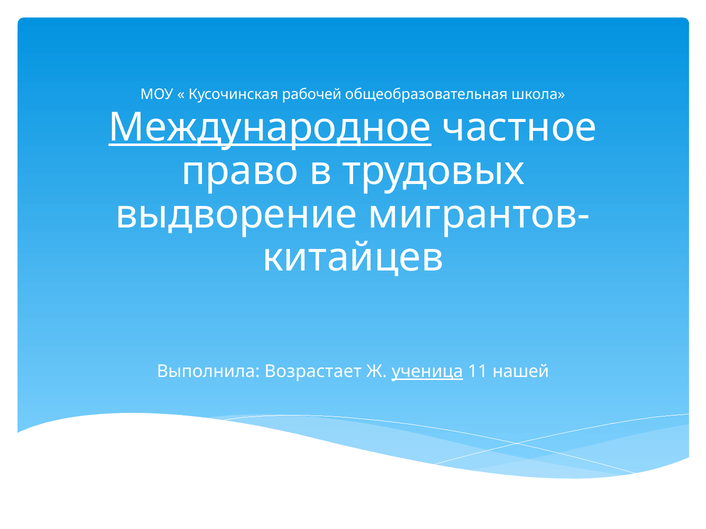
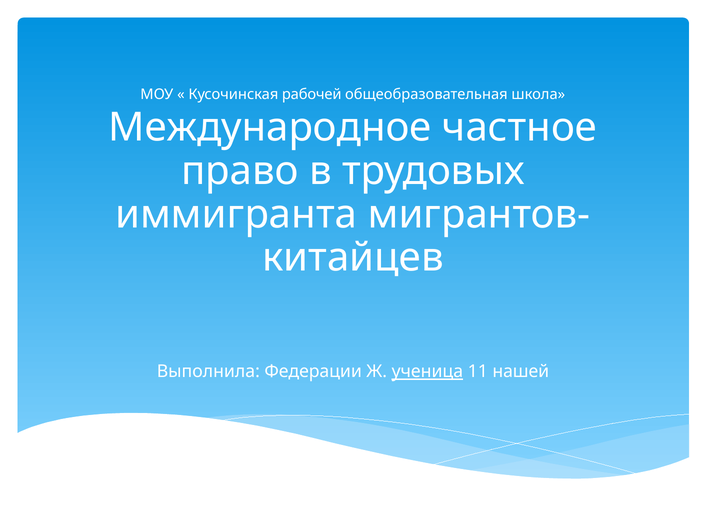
Международное underline: present -> none
выдворение: выдворение -> иммигранта
Возрастает: Возрастает -> Федерации
